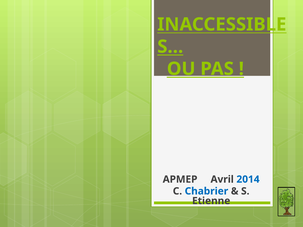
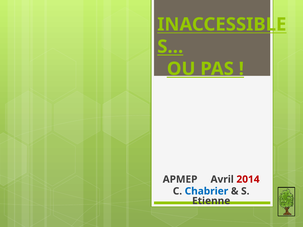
2014 colour: blue -> red
